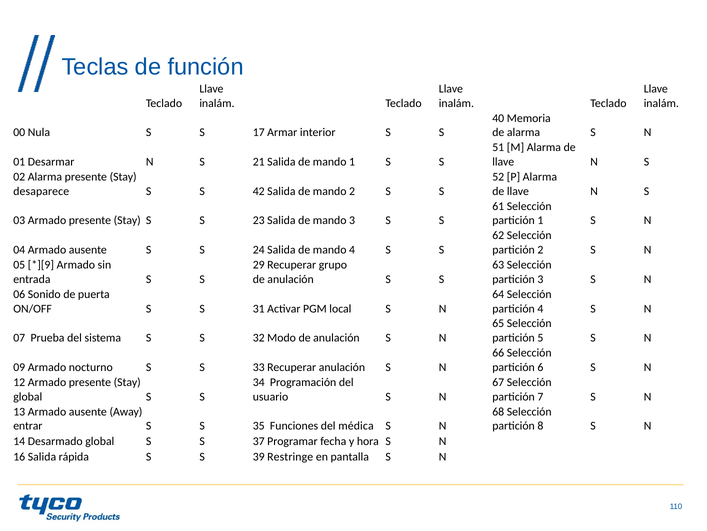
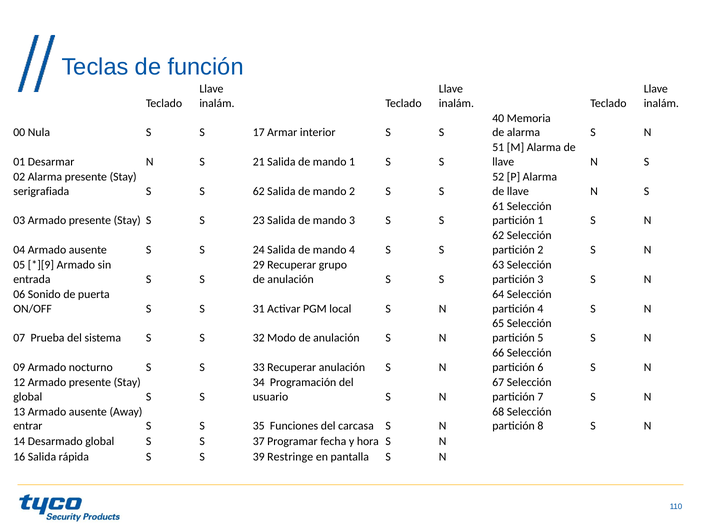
desaparece: desaparece -> serigrafiada
42 at (259, 191): 42 -> 62
médica: médica -> carcasa
